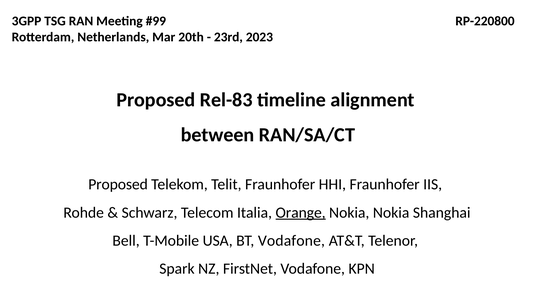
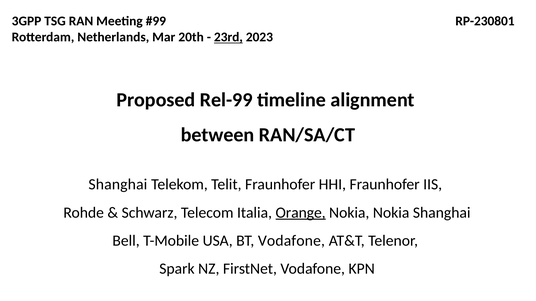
RP-220800: RP-220800 -> RP-230801
23rd underline: none -> present
Rel-83: Rel-83 -> Rel-99
Proposed at (118, 185): Proposed -> Shanghai
